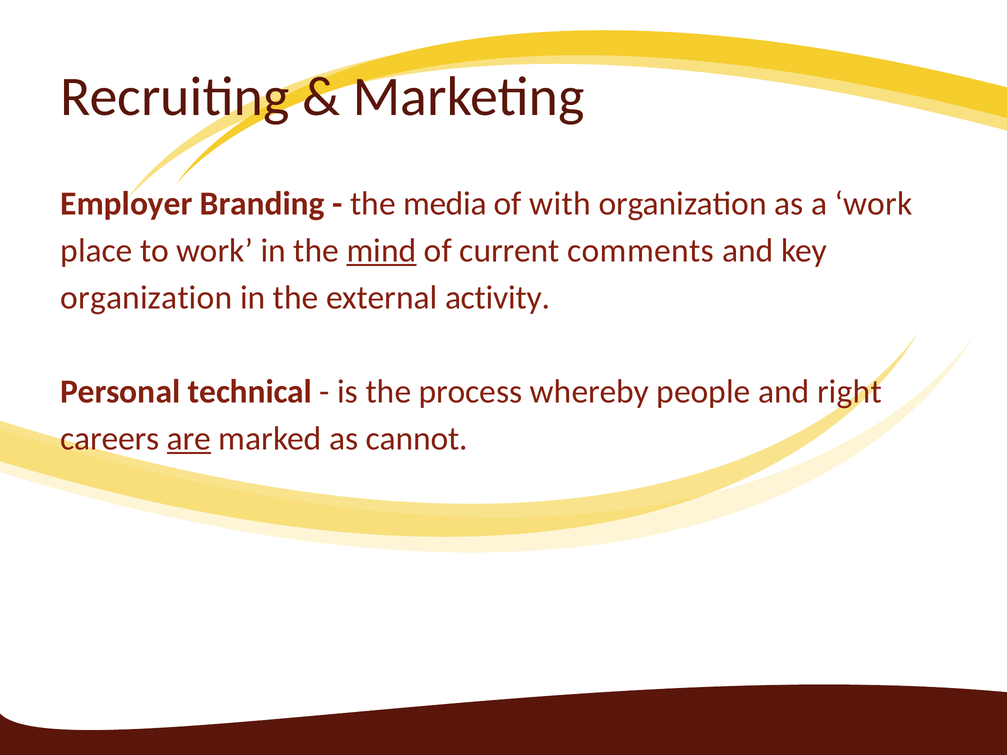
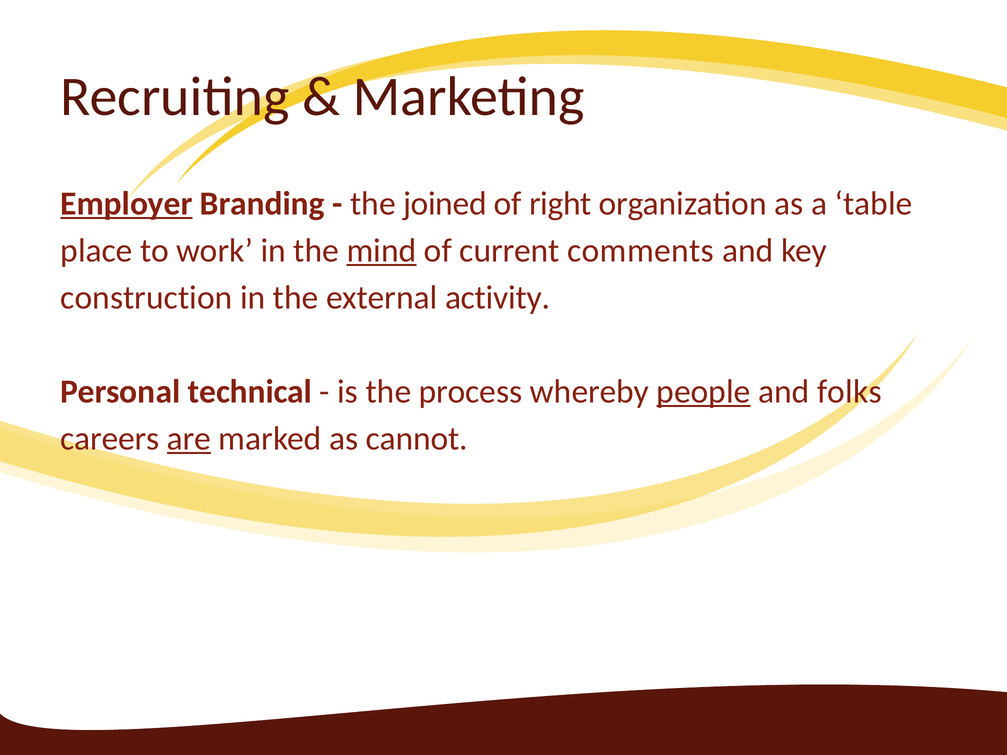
Employer underline: none -> present
media: media -> joined
with: with -> right
a work: work -> table
organization at (146, 298): organization -> construction
people underline: none -> present
right: right -> folks
